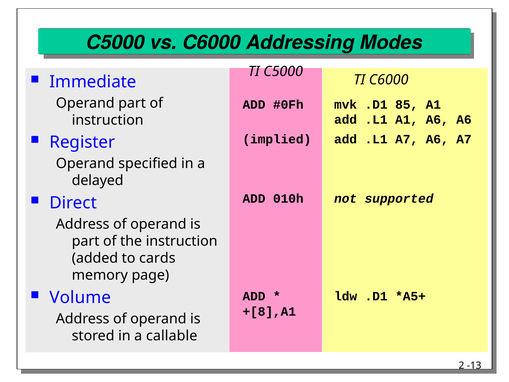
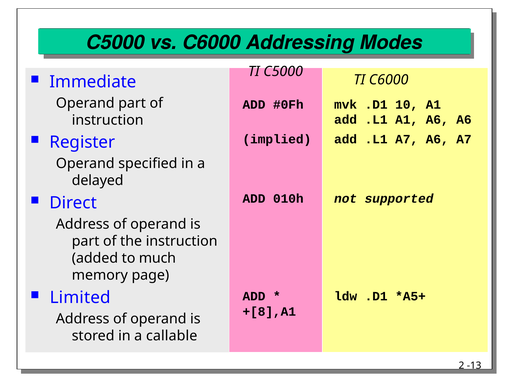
85: 85 -> 10
cards: cards -> much
Volume: Volume -> Limited
